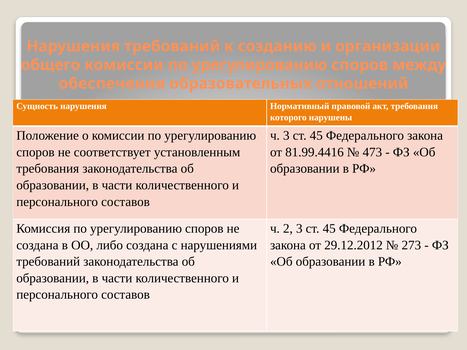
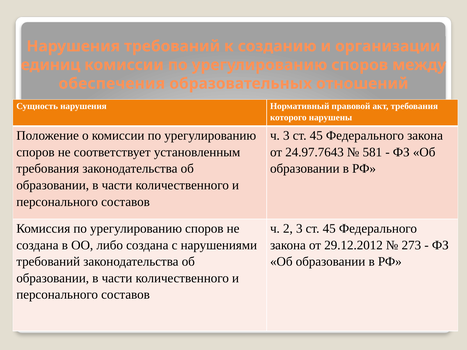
общего: общего -> единиц
81.99.4416: 81.99.4416 -> 24.97.7643
473: 473 -> 581
